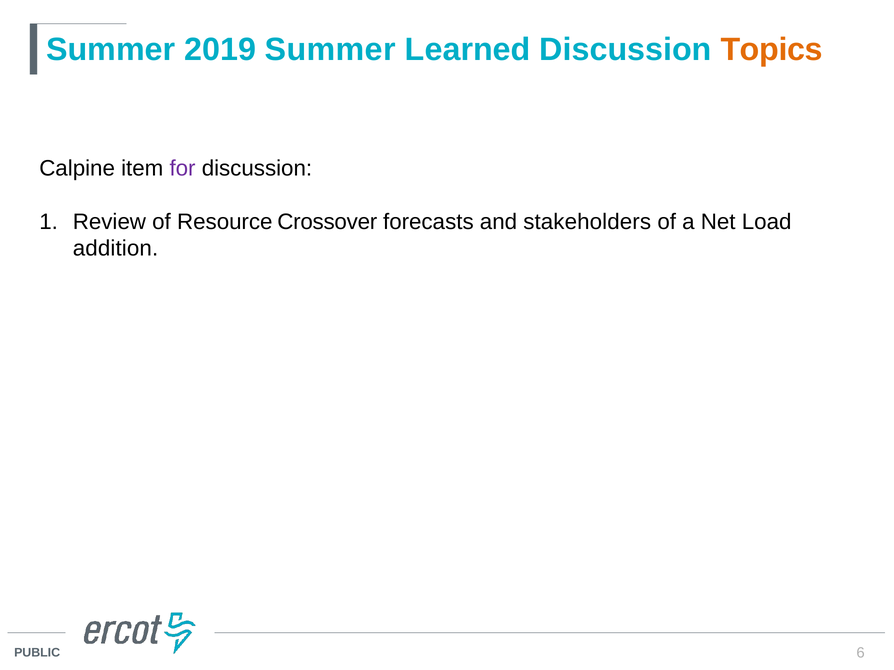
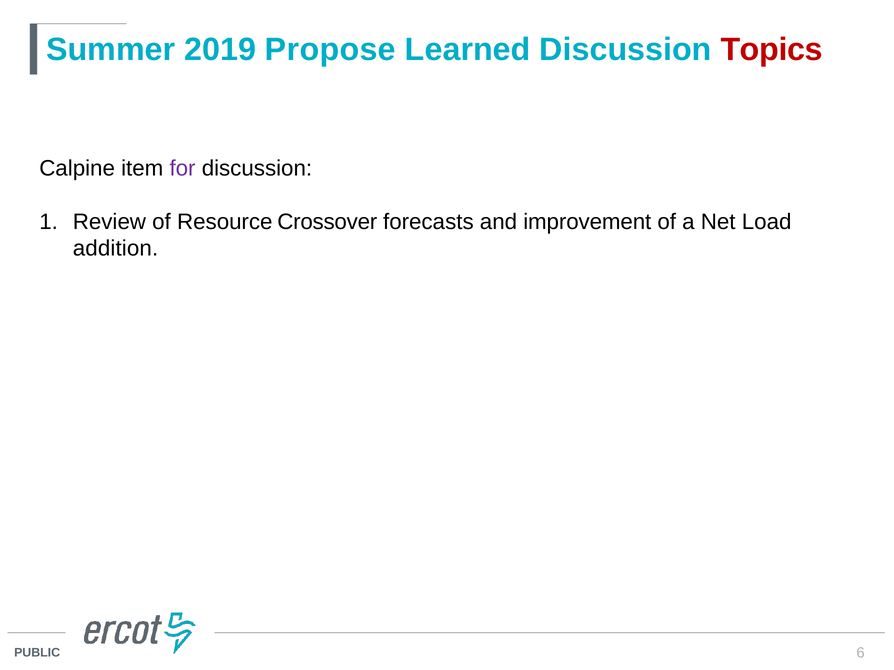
2019 Summer: Summer -> Propose
Topics colour: orange -> red
stakeholders: stakeholders -> improvement
